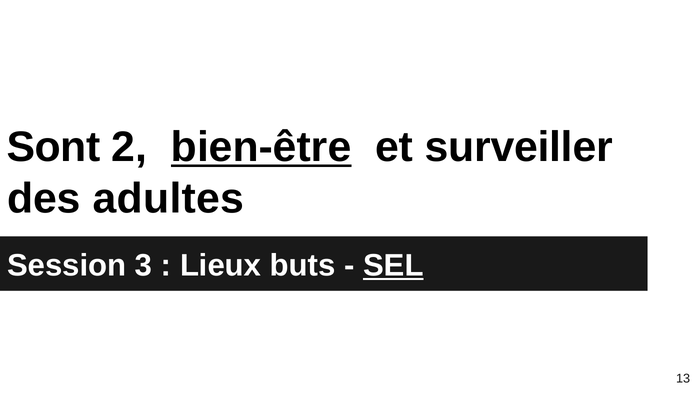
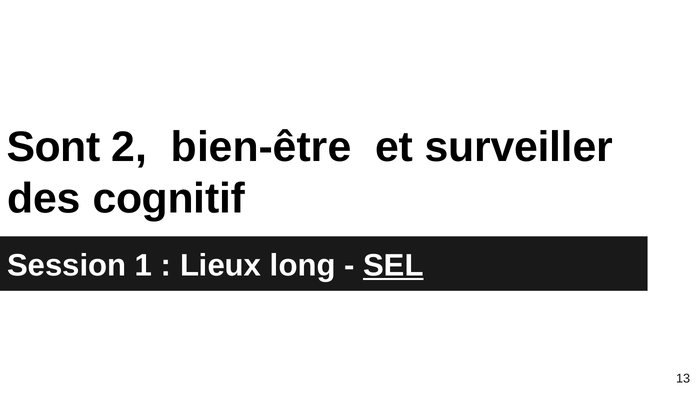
bien-être underline: present -> none
adultes: adultes -> cognitif
3: 3 -> 1
buts: buts -> long
